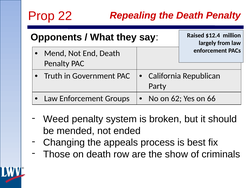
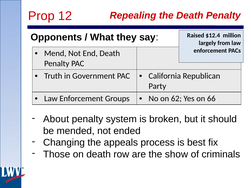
22: 22 -> 12
Weed: Weed -> About
